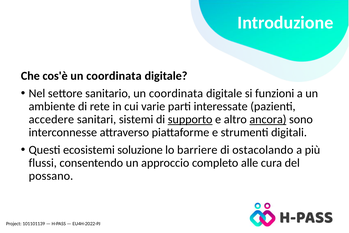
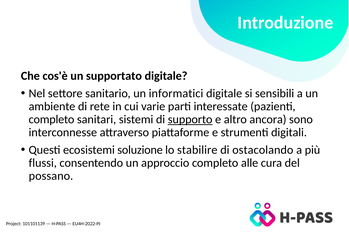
cos'è un coordinata: coordinata -> supportato
sanitario un coordinata: coordinata -> informatici
funzioni: funzioni -> sensibili
accedere at (51, 119): accedere -> completo
ancora underline: present -> none
barriere: barriere -> stabilire
